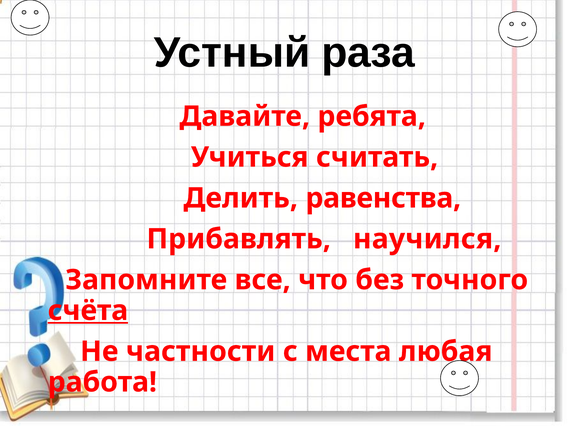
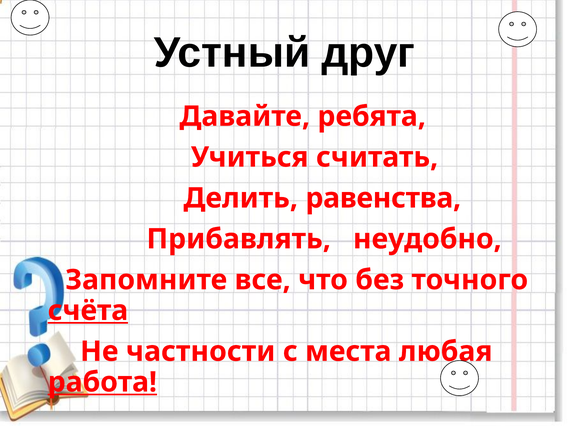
раза: раза -> друг
научился: научился -> неудобно
работа underline: none -> present
